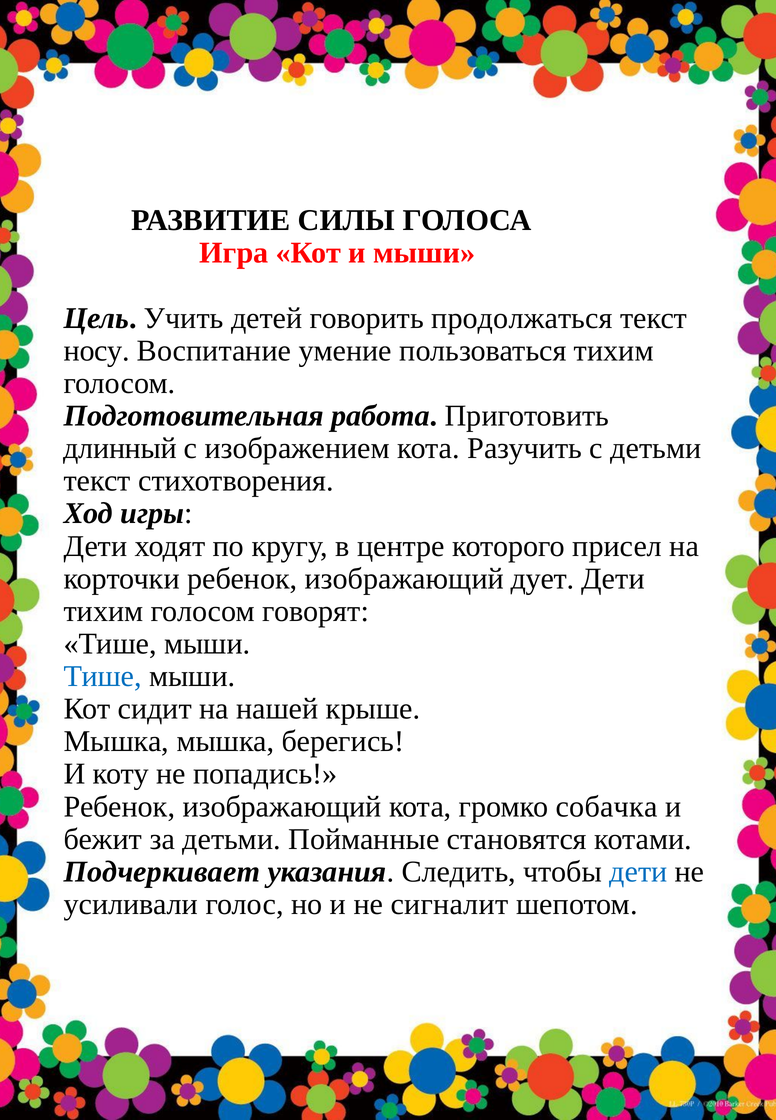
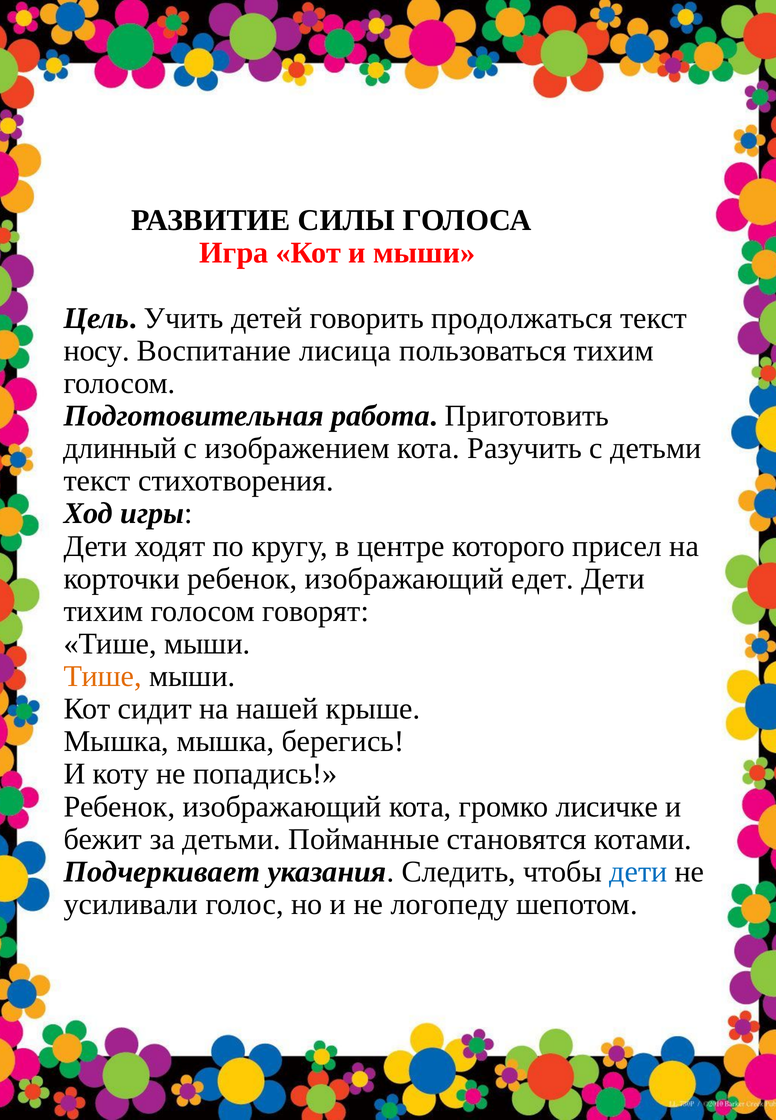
умение: умение -> лисица
дует: дует -> едет
Тише at (103, 677) colour: blue -> orange
собачка: собачка -> лисичке
сигналит: сигналит -> логопеду
